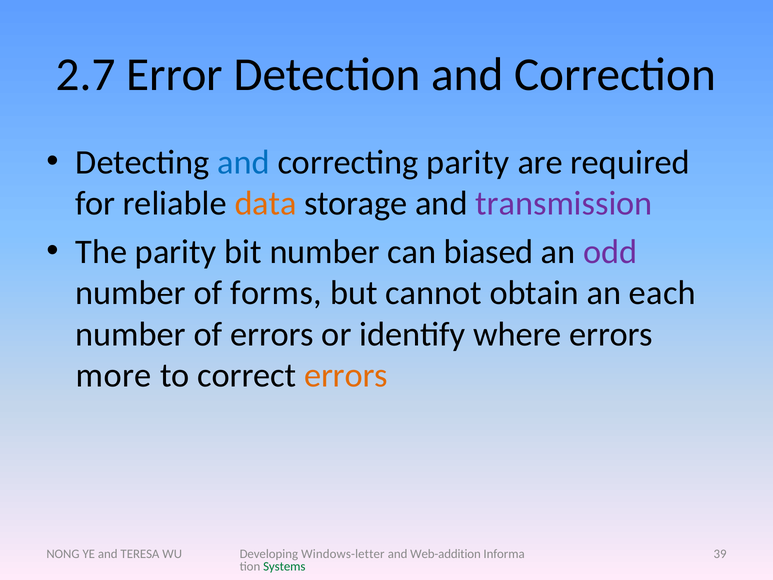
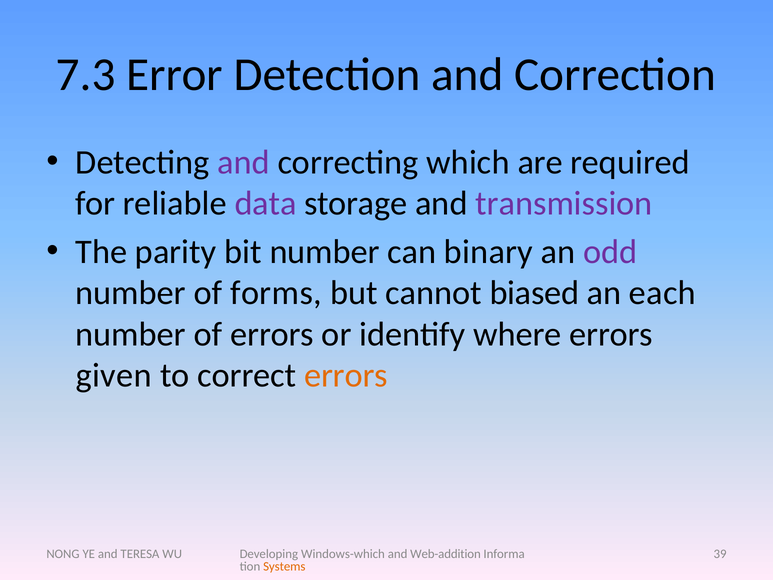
2.7: 2.7 -> 7.3
and at (244, 162) colour: blue -> purple
correcting parity: parity -> which
data colour: orange -> purple
biased: biased -> binary
obtain: obtain -> biased
more: more -> given
Windows-letter: Windows-letter -> Windows-which
Systems colour: green -> orange
